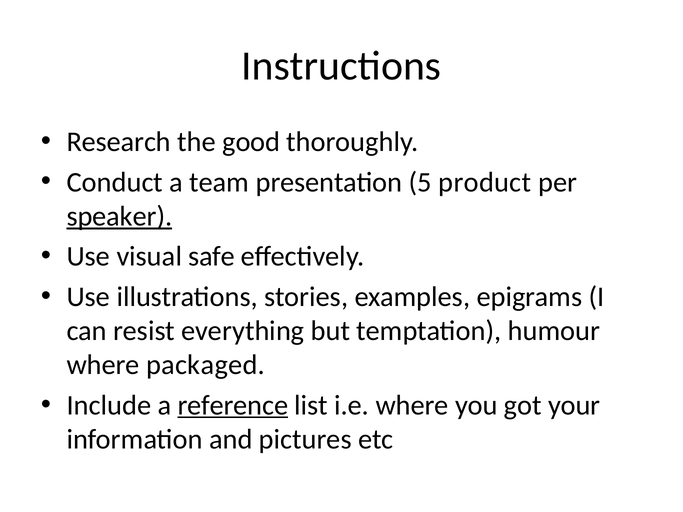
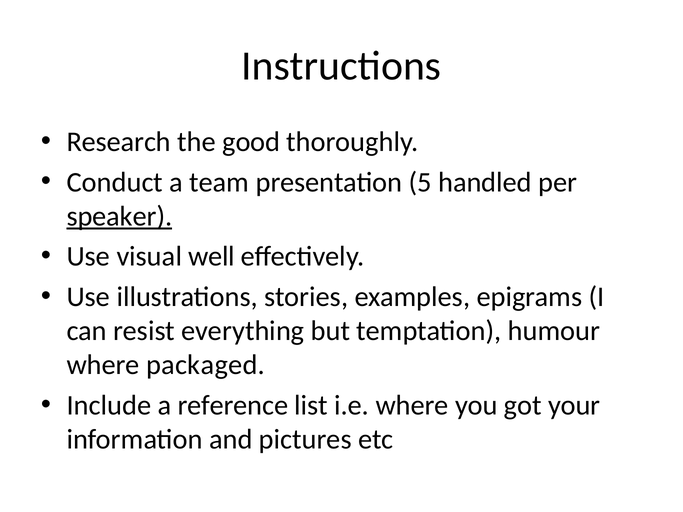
product: product -> handled
safe: safe -> well
reference underline: present -> none
